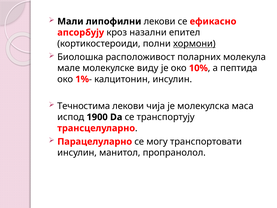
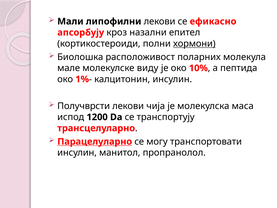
Течностима: Течностима -> Получврсти
1900: 1900 -> 1200
Парацелуларно underline: none -> present
